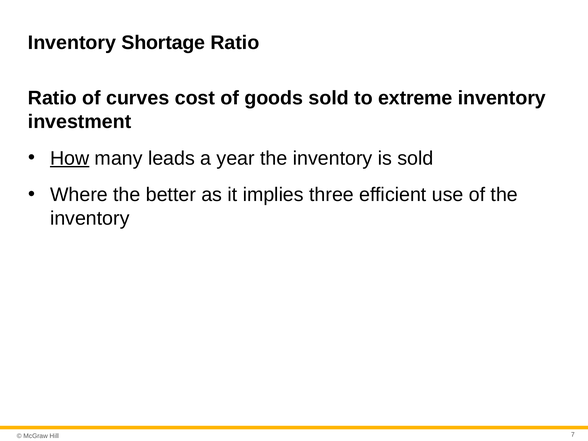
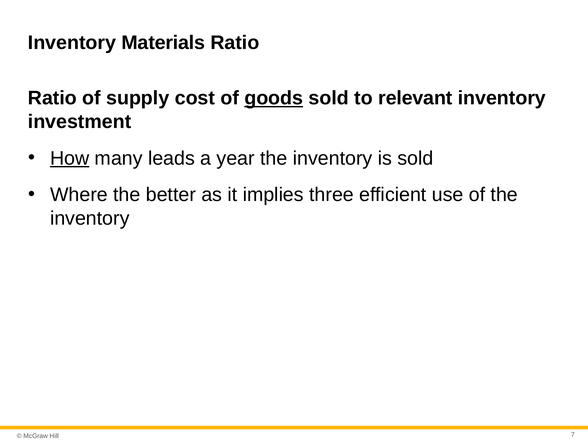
Shortage: Shortage -> Materials
curves: curves -> supply
goods underline: none -> present
extreme: extreme -> relevant
